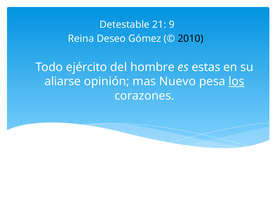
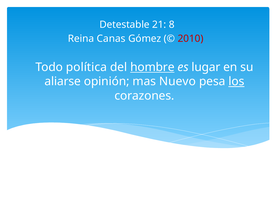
9: 9 -> 8
Deseo: Deseo -> Canas
2010 colour: black -> red
ejército: ejército -> política
hombre underline: none -> present
estas: estas -> lugar
